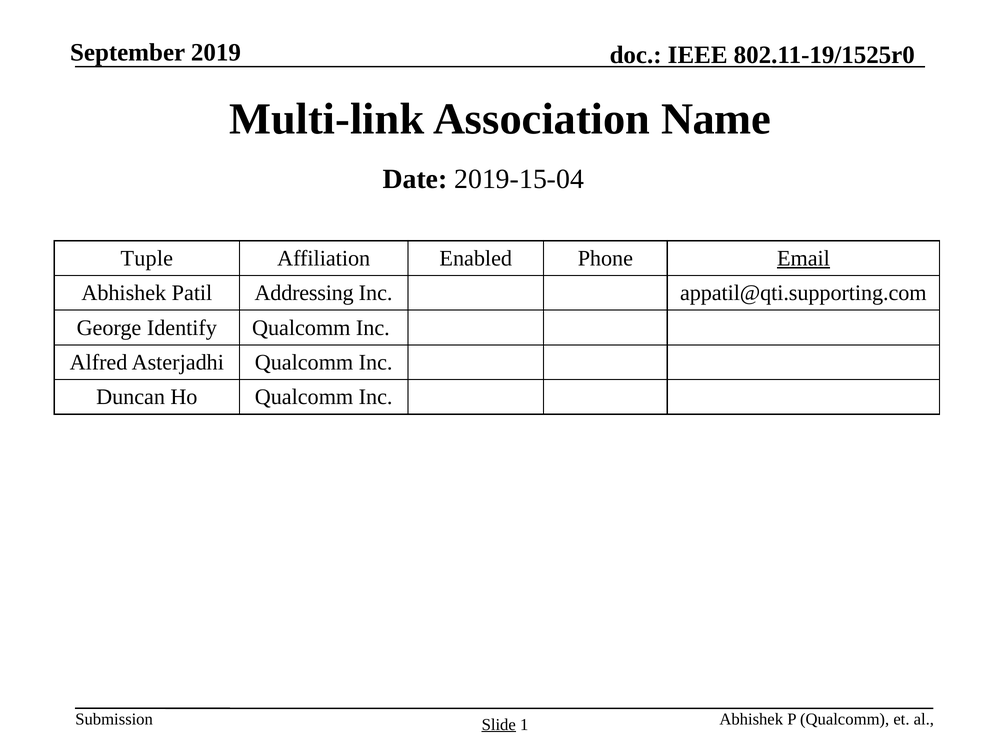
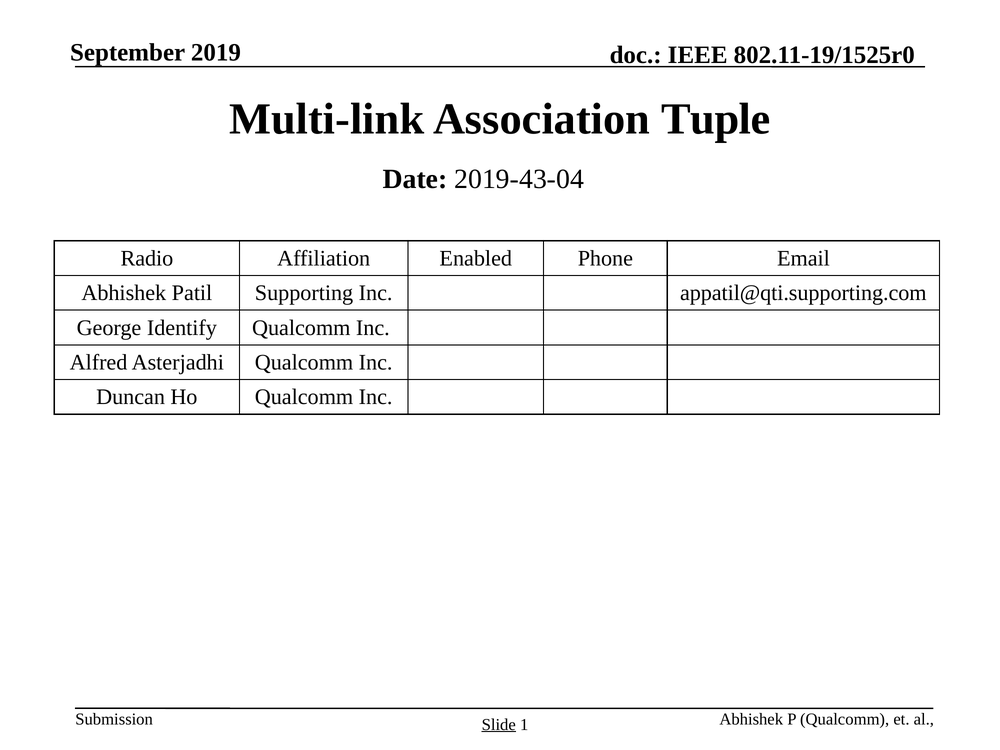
Name: Name -> Tuple
2019-15-04: 2019-15-04 -> 2019-43-04
Tuple: Tuple -> Radio
Email underline: present -> none
Addressing: Addressing -> Supporting
